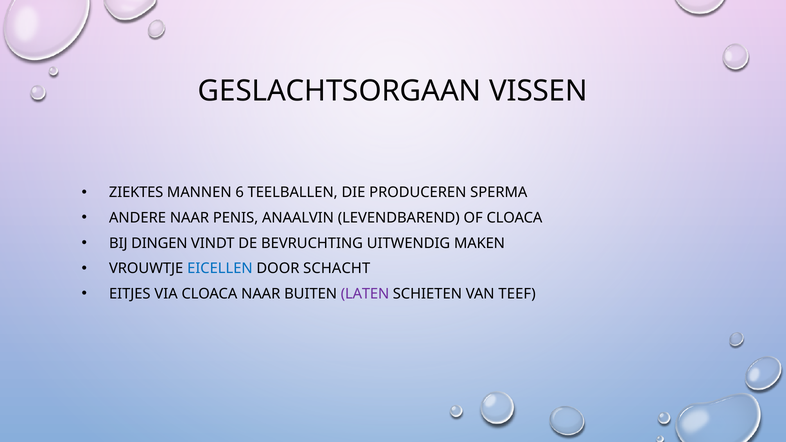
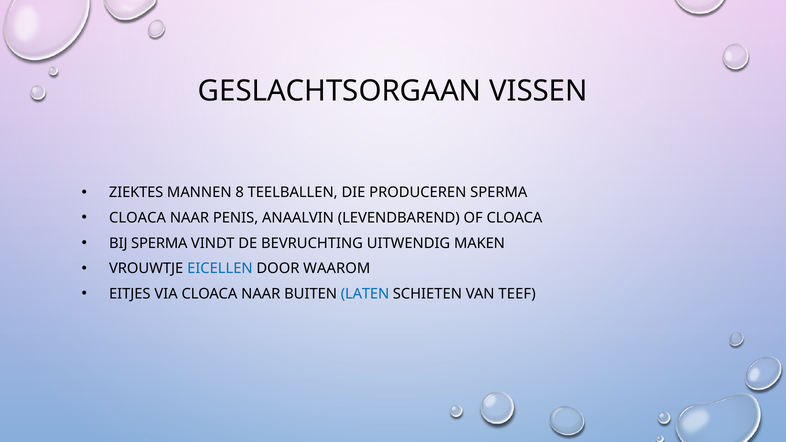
6: 6 -> 8
ANDERE at (138, 218): ANDERE -> CLOACA
BIJ DINGEN: DINGEN -> SPERMA
SCHACHT: SCHACHT -> WAAROM
LATEN colour: purple -> blue
